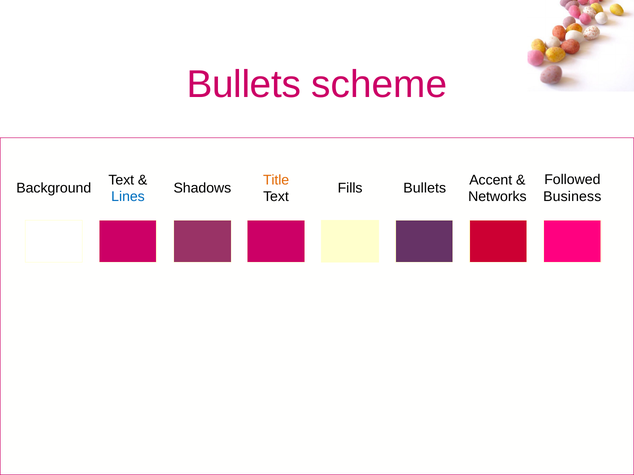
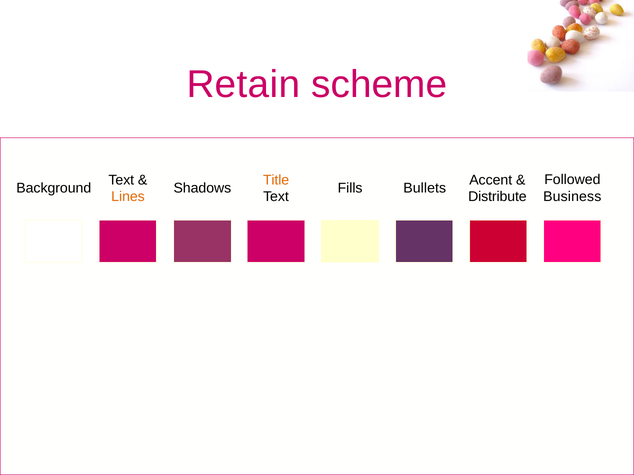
Bullets at (244, 85): Bullets -> Retain
Lines colour: blue -> orange
Networks: Networks -> Distribute
